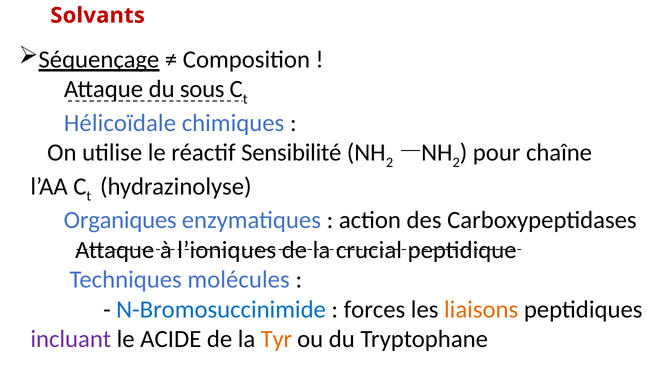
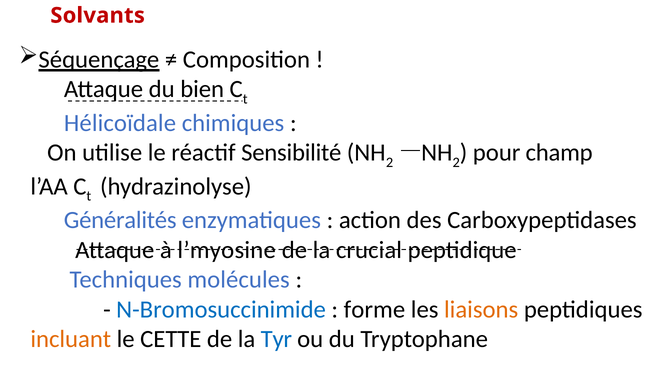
sous: sous -> bien
chaîne: chaîne -> champ
Organiques: Organiques -> Généralités
l’ioniques: l’ioniques -> l’myosine
forces: forces -> forme
incluant colour: purple -> orange
ACIDE: ACIDE -> CETTE
Tyr colour: orange -> blue
